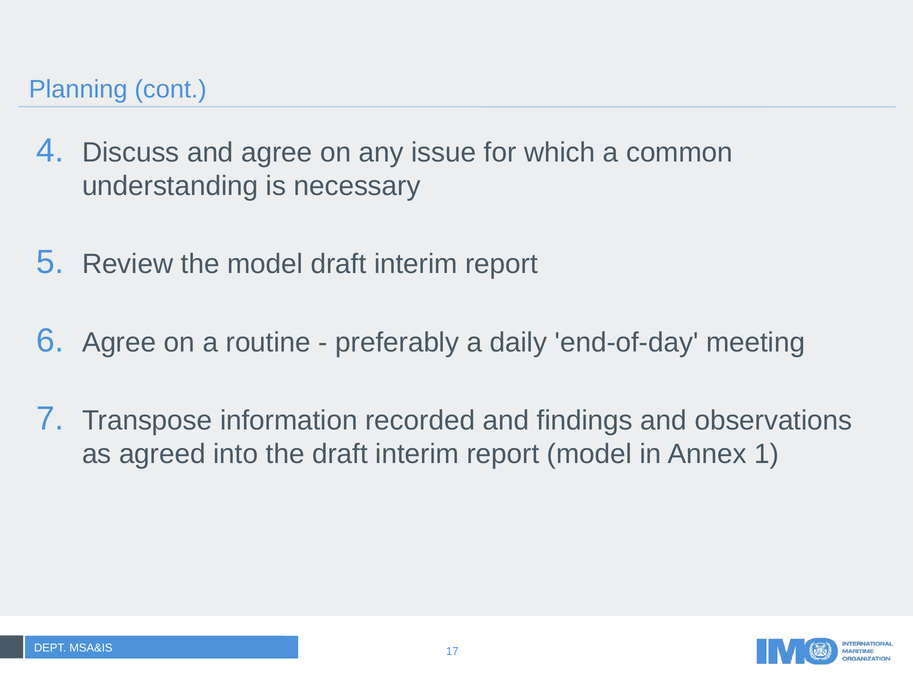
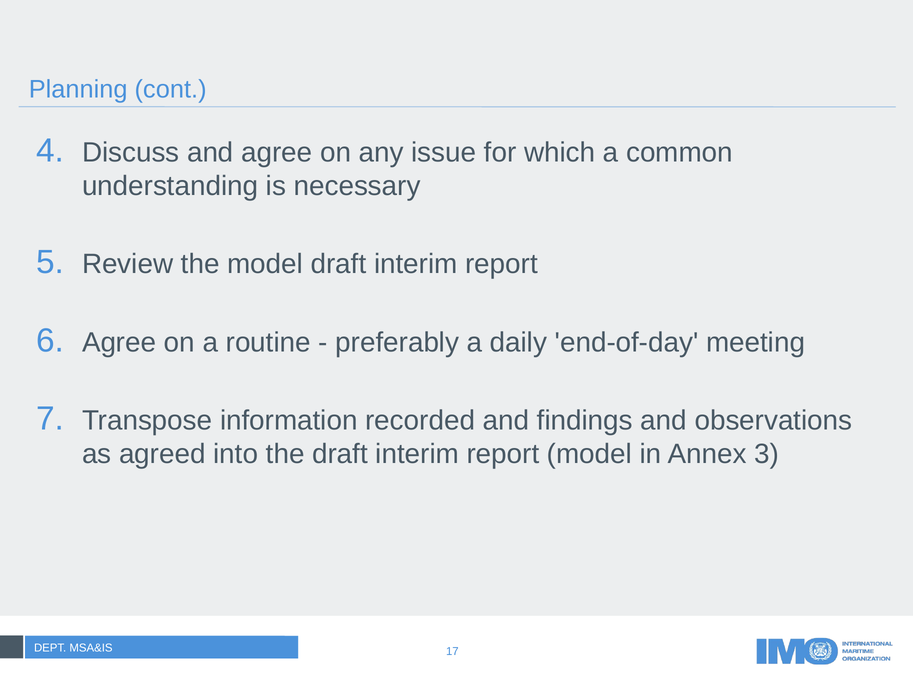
1: 1 -> 3
